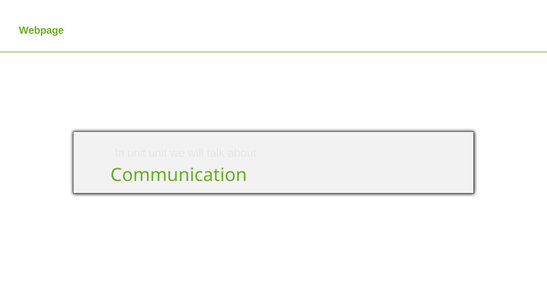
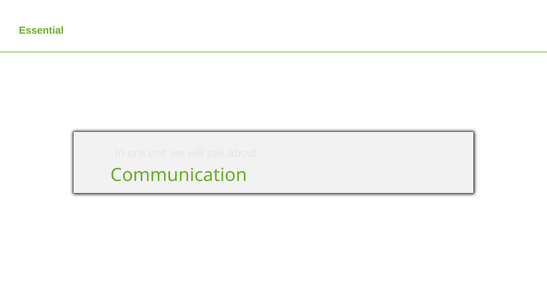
Webpage: Webpage -> Essential
